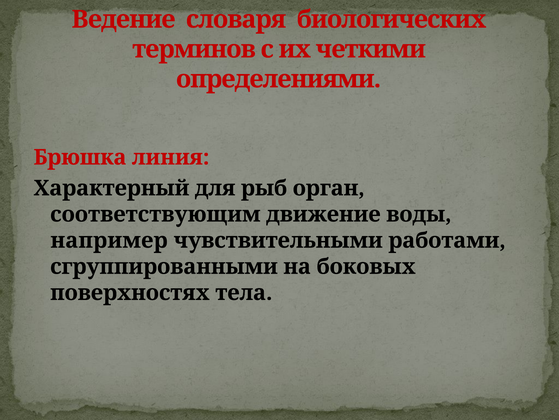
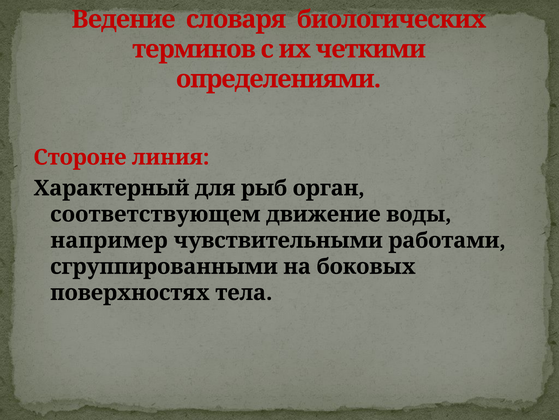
Брюшка: Брюшка -> Стороне
соответствующим: соответствующим -> соответствующем
